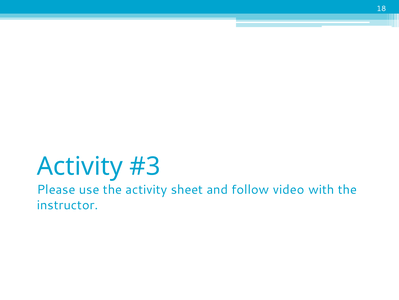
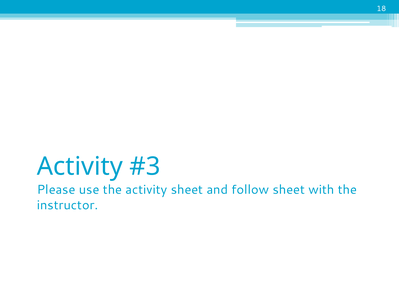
follow video: video -> sheet
